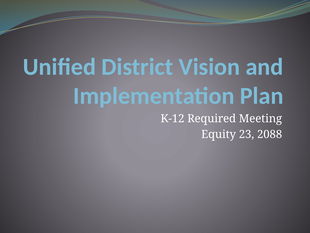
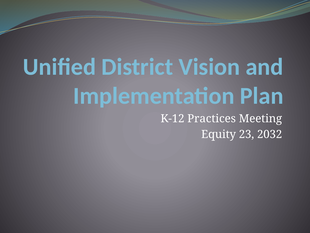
Required: Required -> Practices
2088: 2088 -> 2032
